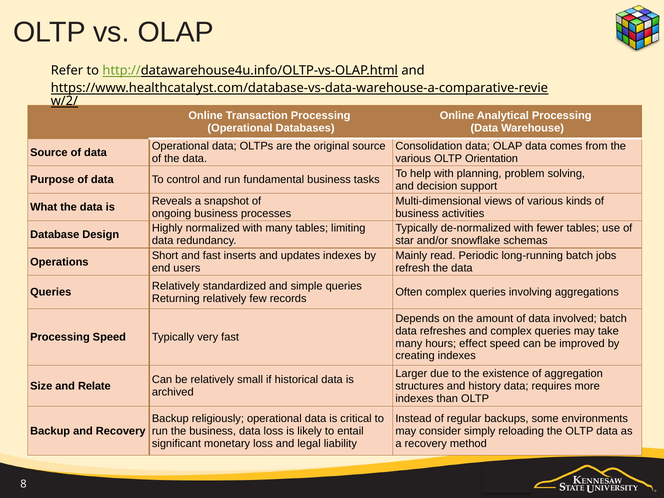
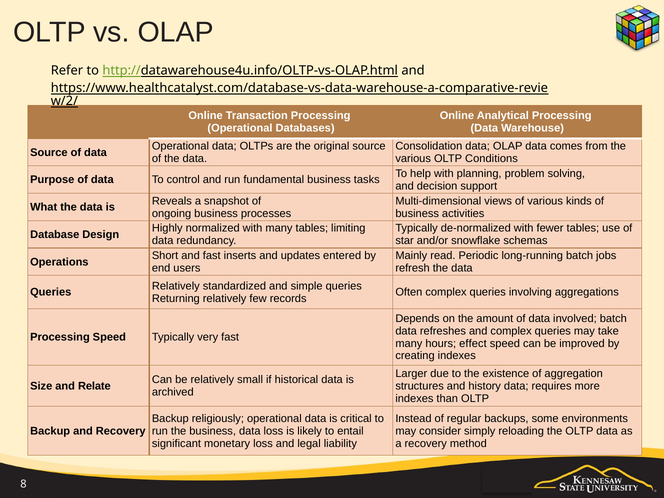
Orientation: Orientation -> Conditions
updates indexes: indexes -> entered
